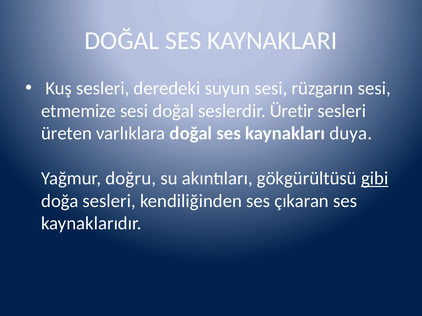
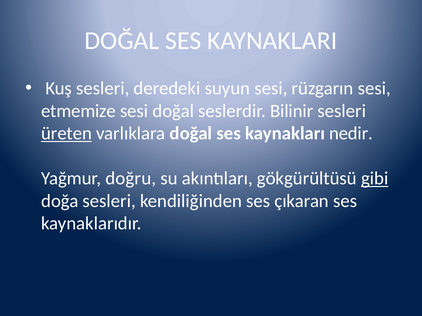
Üretir: Üretir -> Bilinir
üreten underline: none -> present
duya: duya -> nedir
